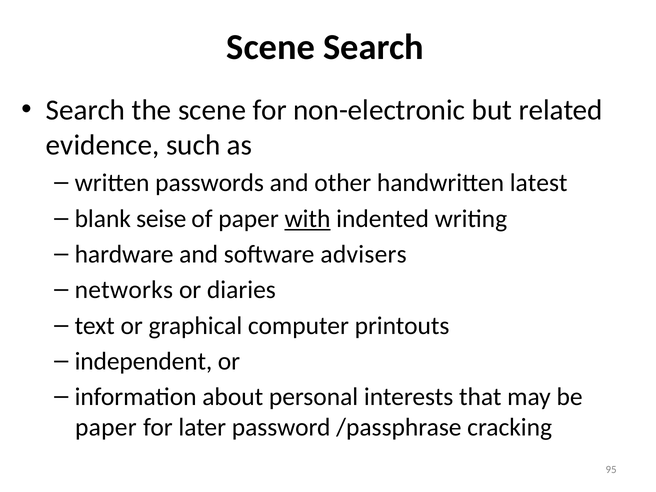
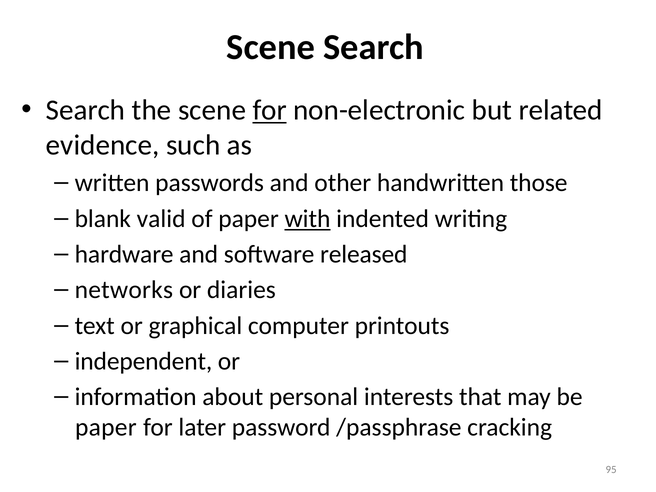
for at (270, 110) underline: none -> present
latest: latest -> those
seise: seise -> valid
advisers: advisers -> released
